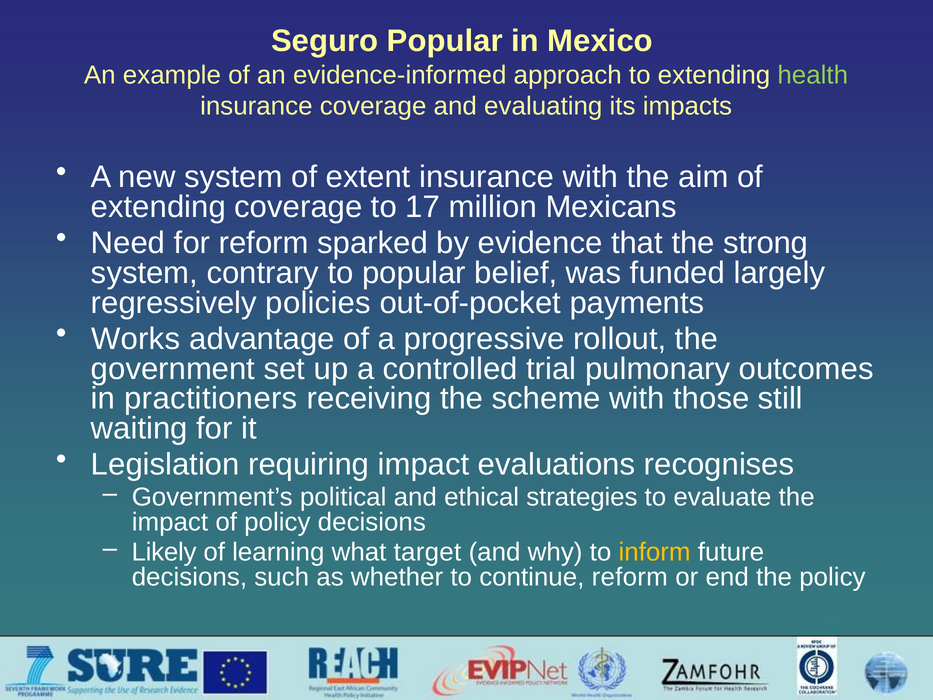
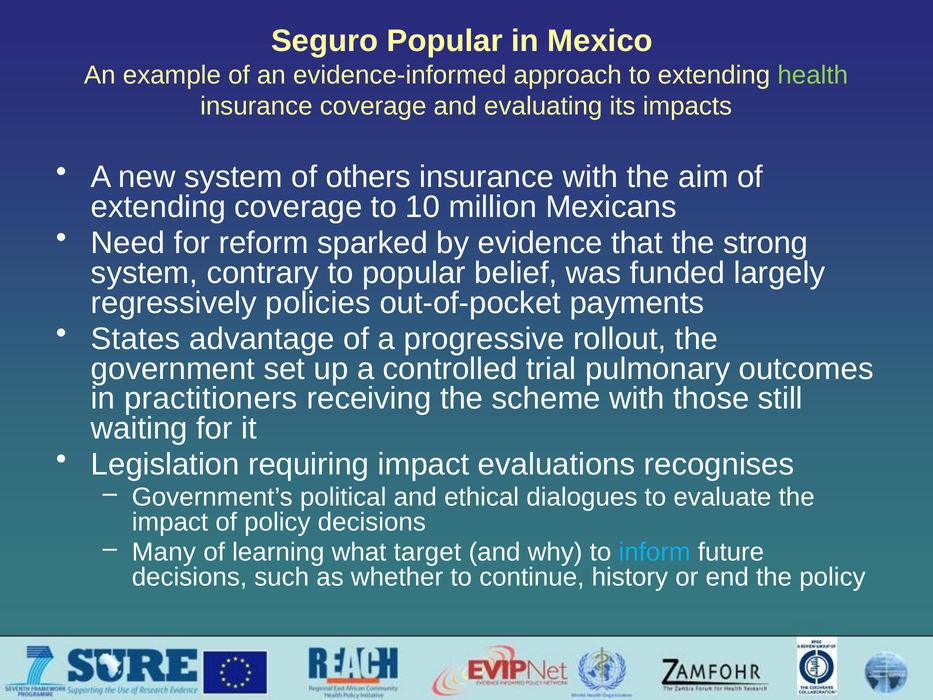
extent: extent -> others
17: 17 -> 10
Works: Works -> States
strategies: strategies -> dialogues
Likely: Likely -> Many
inform colour: yellow -> light blue
continue reform: reform -> history
